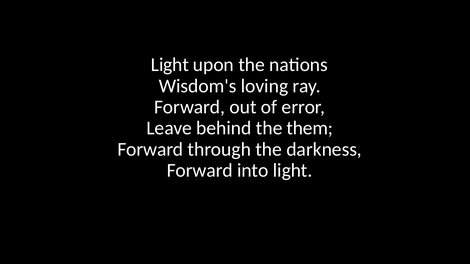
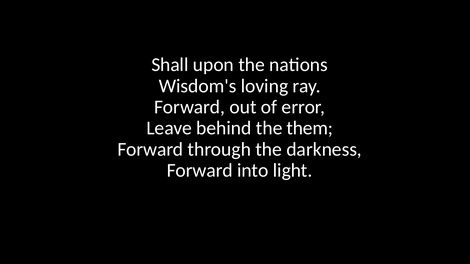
Light at (170, 65): Light -> Shall
